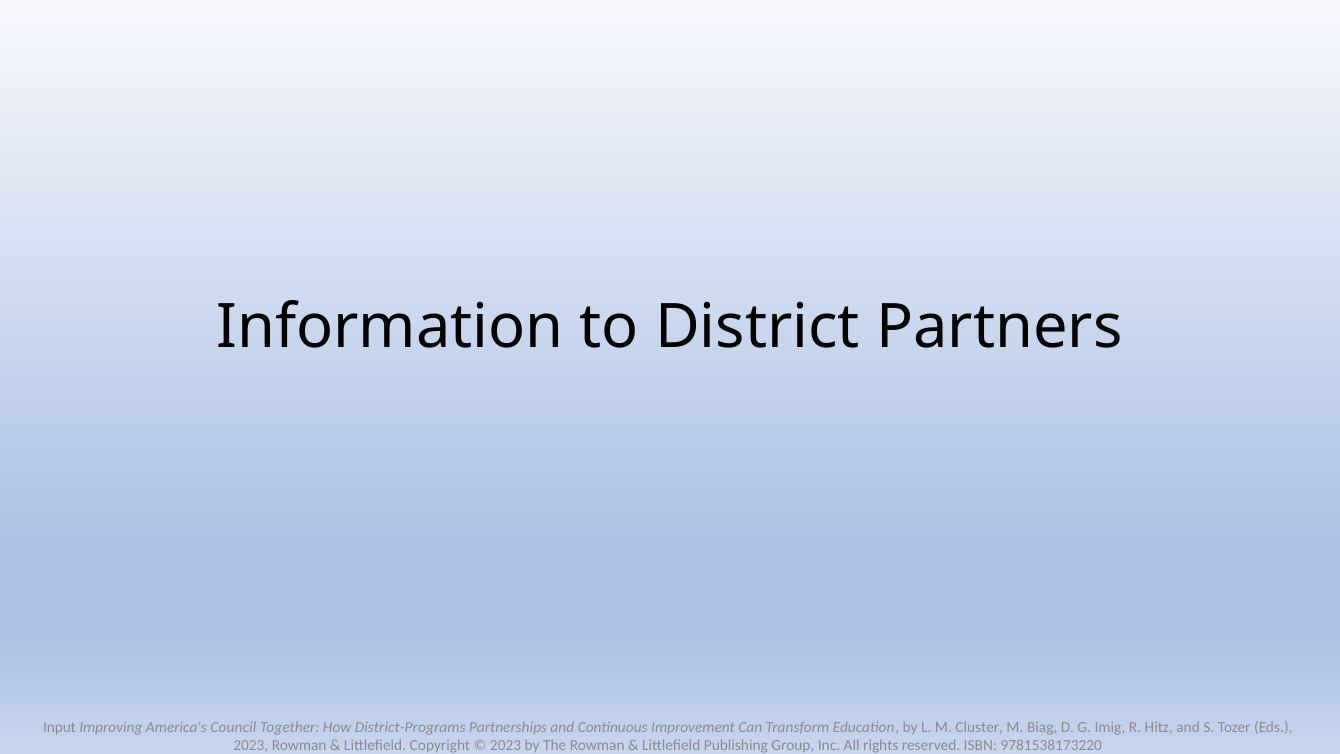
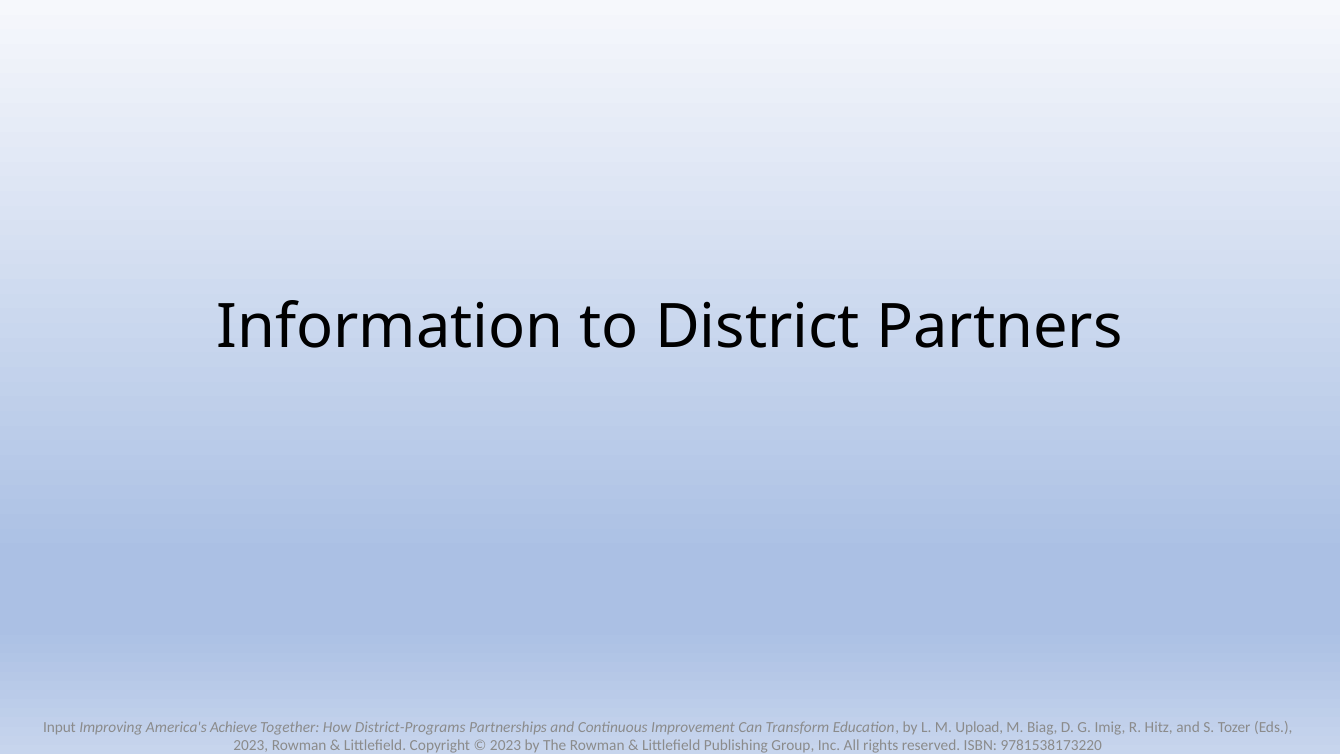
Council: Council -> Achieve
Cluster: Cluster -> Upload
